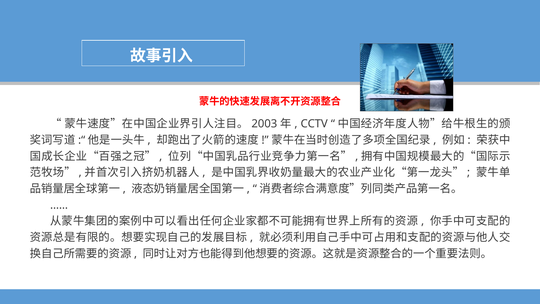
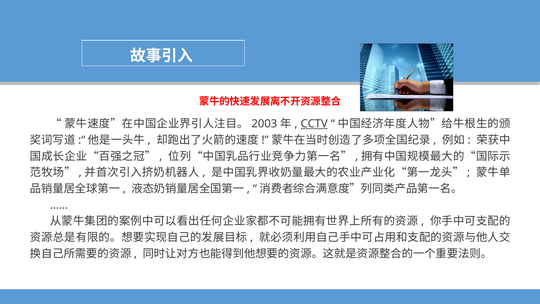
CCTV underline: none -> present
